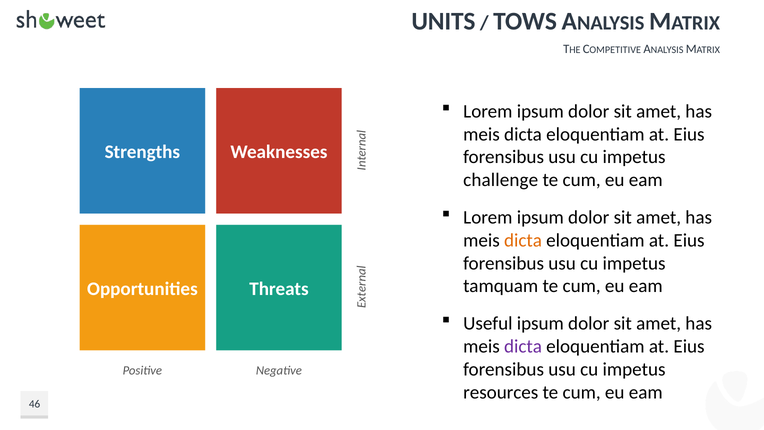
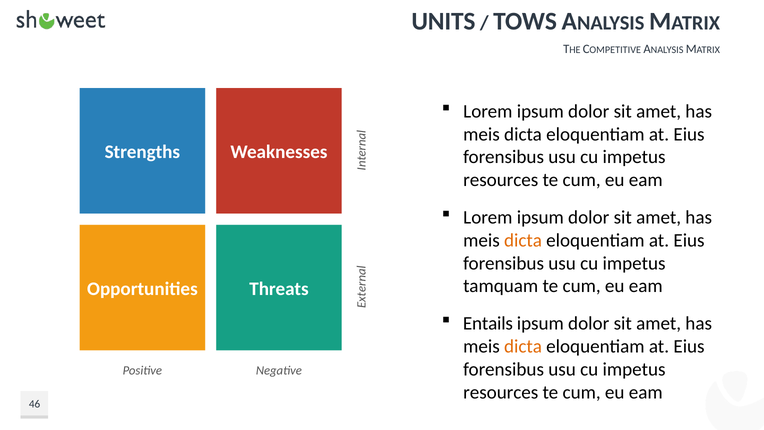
challenge at (501, 180): challenge -> resources
Useful: Useful -> Entails
dicta at (523, 346) colour: purple -> orange
